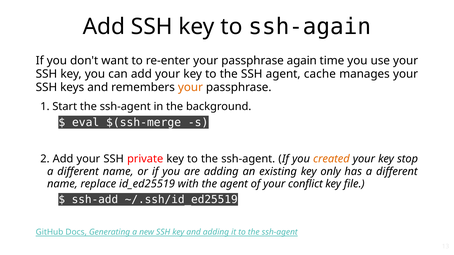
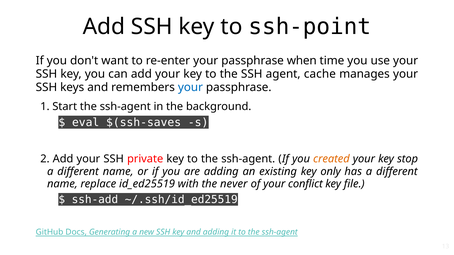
ssh-again: ssh-again -> ssh-point
again: again -> when
your at (190, 87) colour: orange -> blue
$(ssh-merge: $(ssh-merge -> $(ssh-saves
the agent: agent -> never
